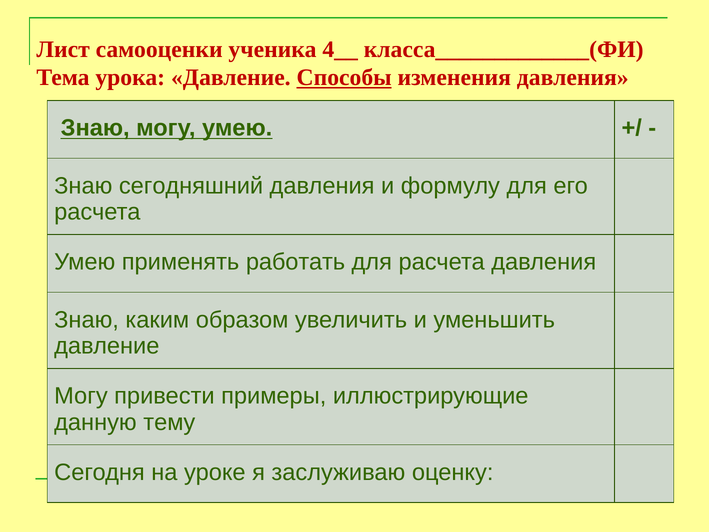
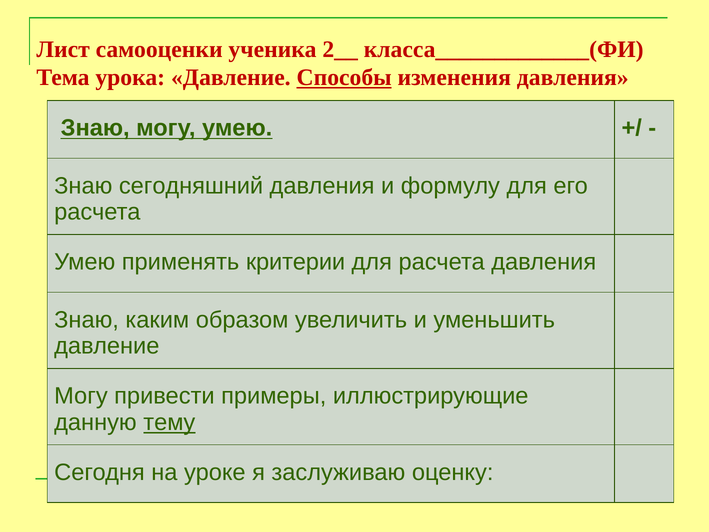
4__: 4__ -> 2__
работать: работать -> критерии
тему underline: none -> present
